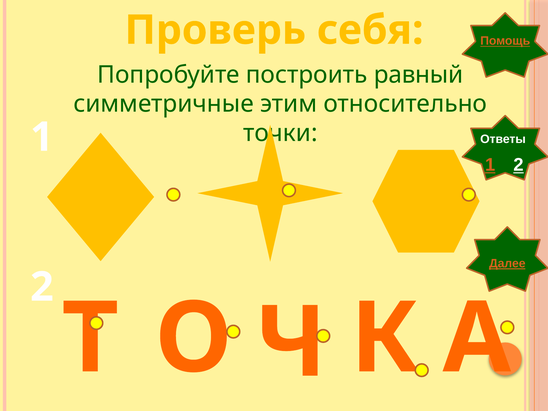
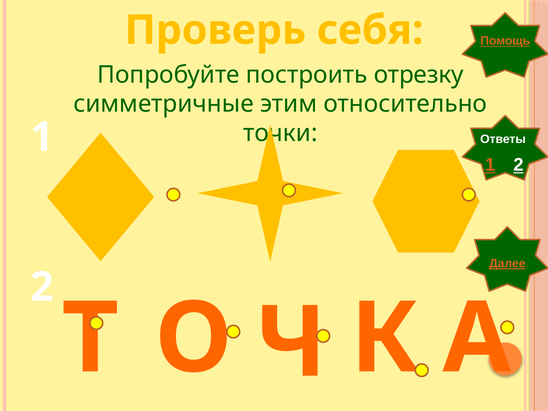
равный: равный -> отрезку
